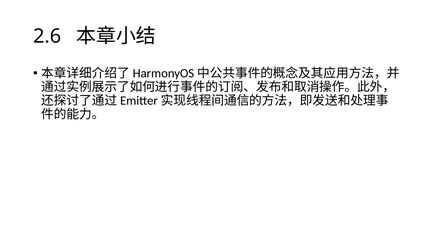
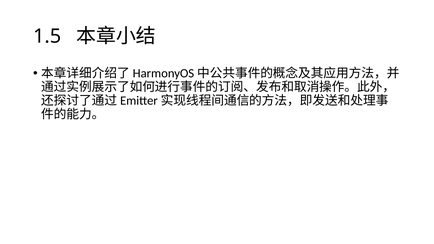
2.6: 2.6 -> 1.5
